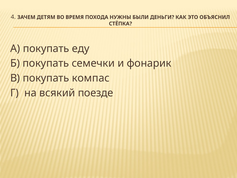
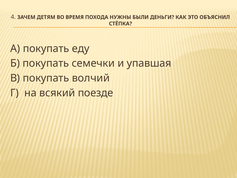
фонарик: фонарик -> упавшая
компас: компас -> волчий
